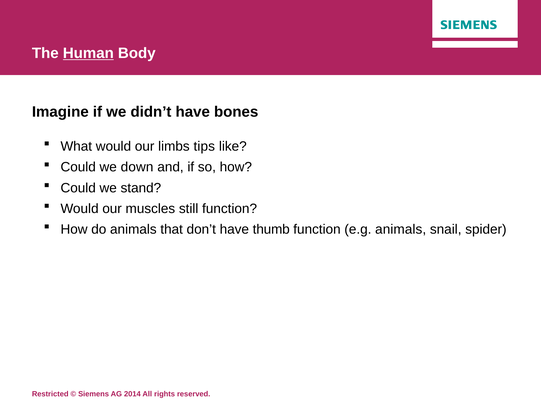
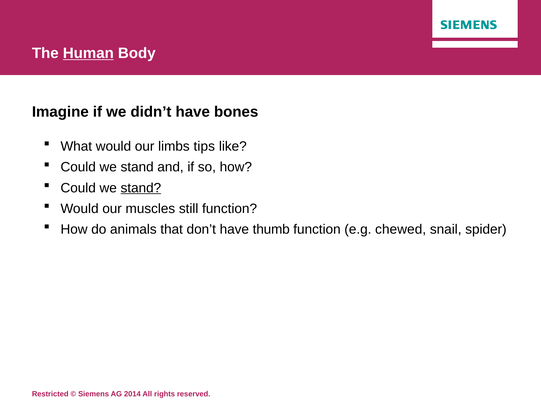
down at (137, 167): down -> stand
stand at (141, 188) underline: none -> present
e.g animals: animals -> chewed
